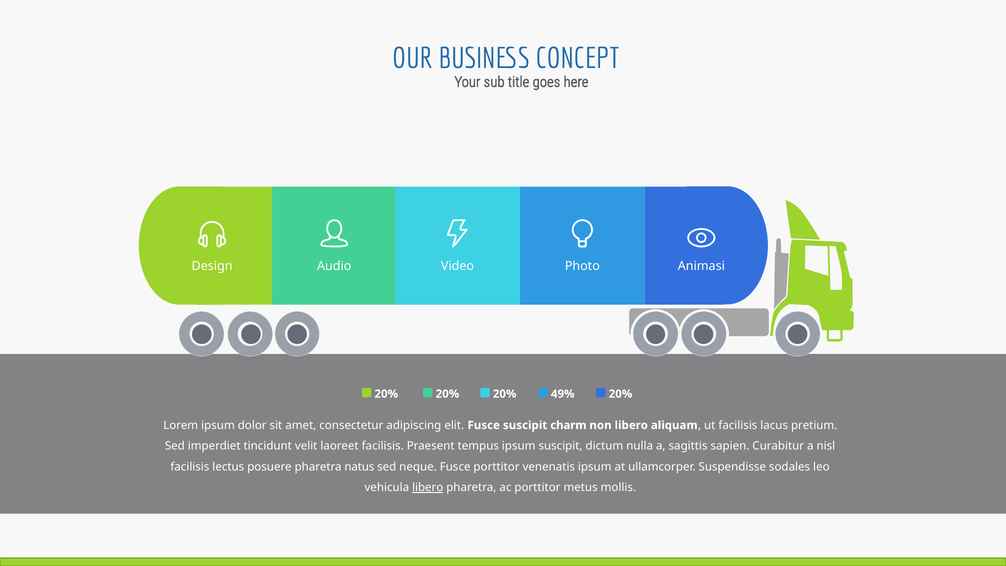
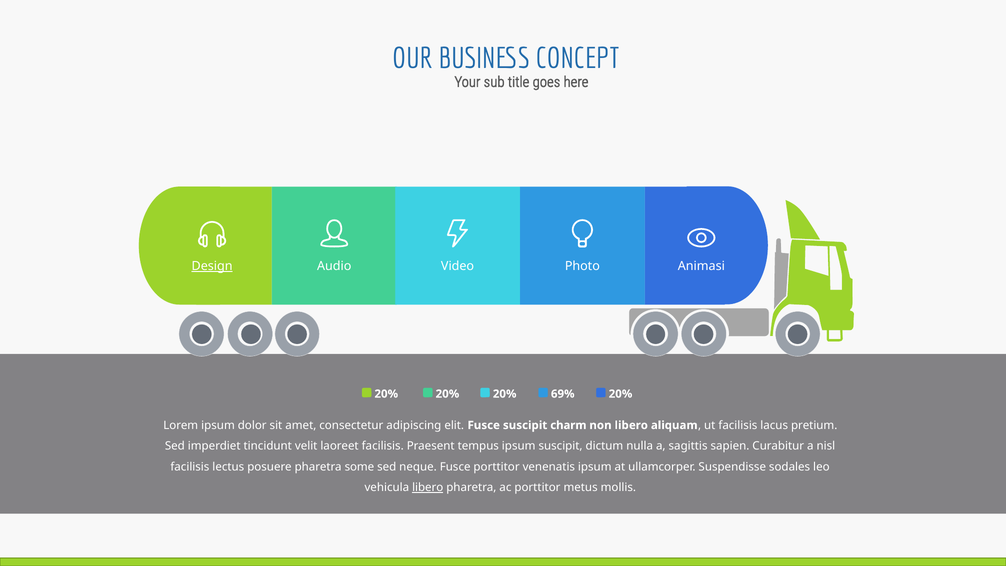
Design underline: none -> present
49%: 49% -> 69%
natus: natus -> some
